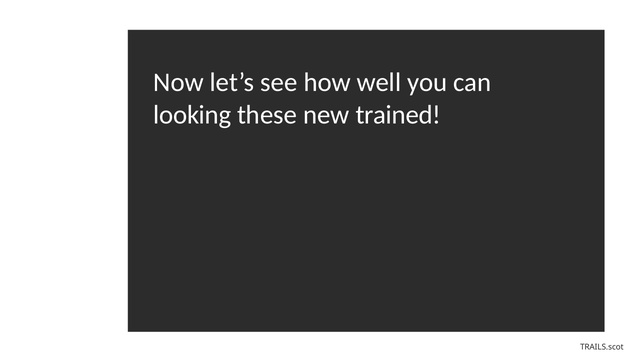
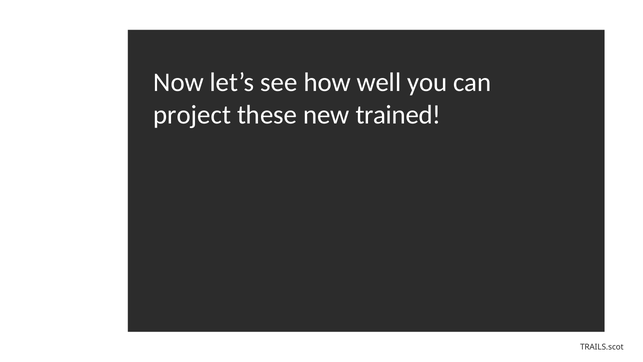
looking: looking -> project
